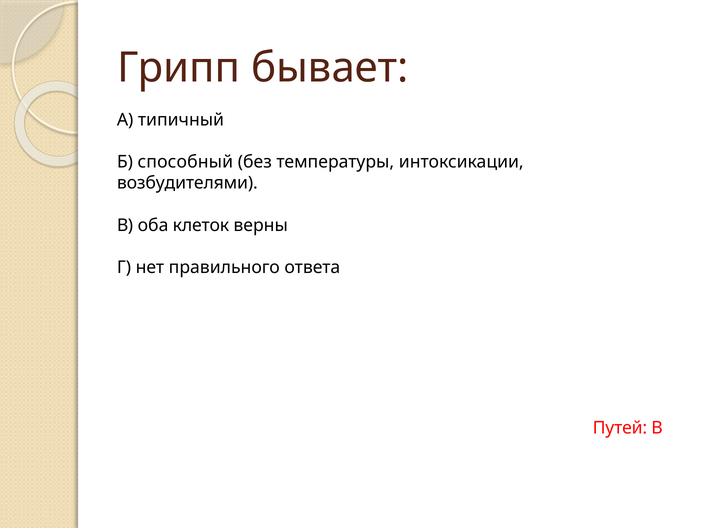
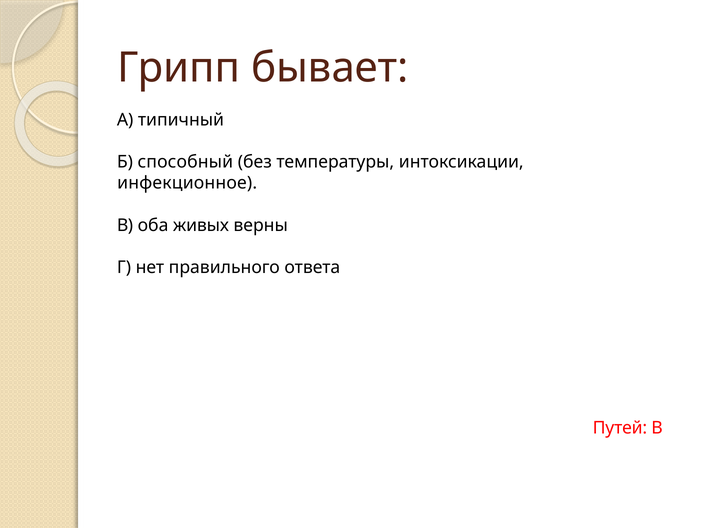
возбудителями: возбудителями -> инфекционное
клеток: клеток -> живых
